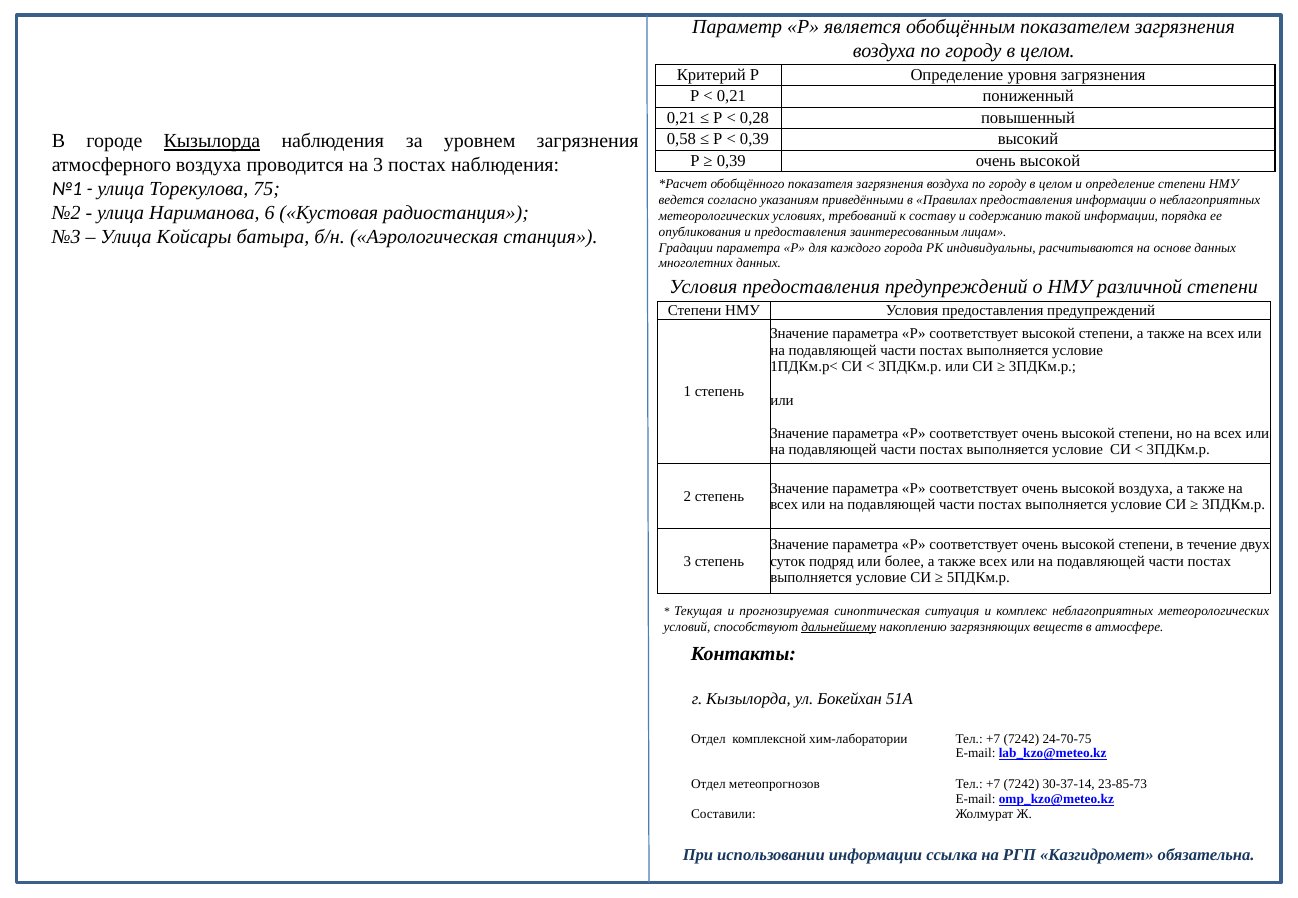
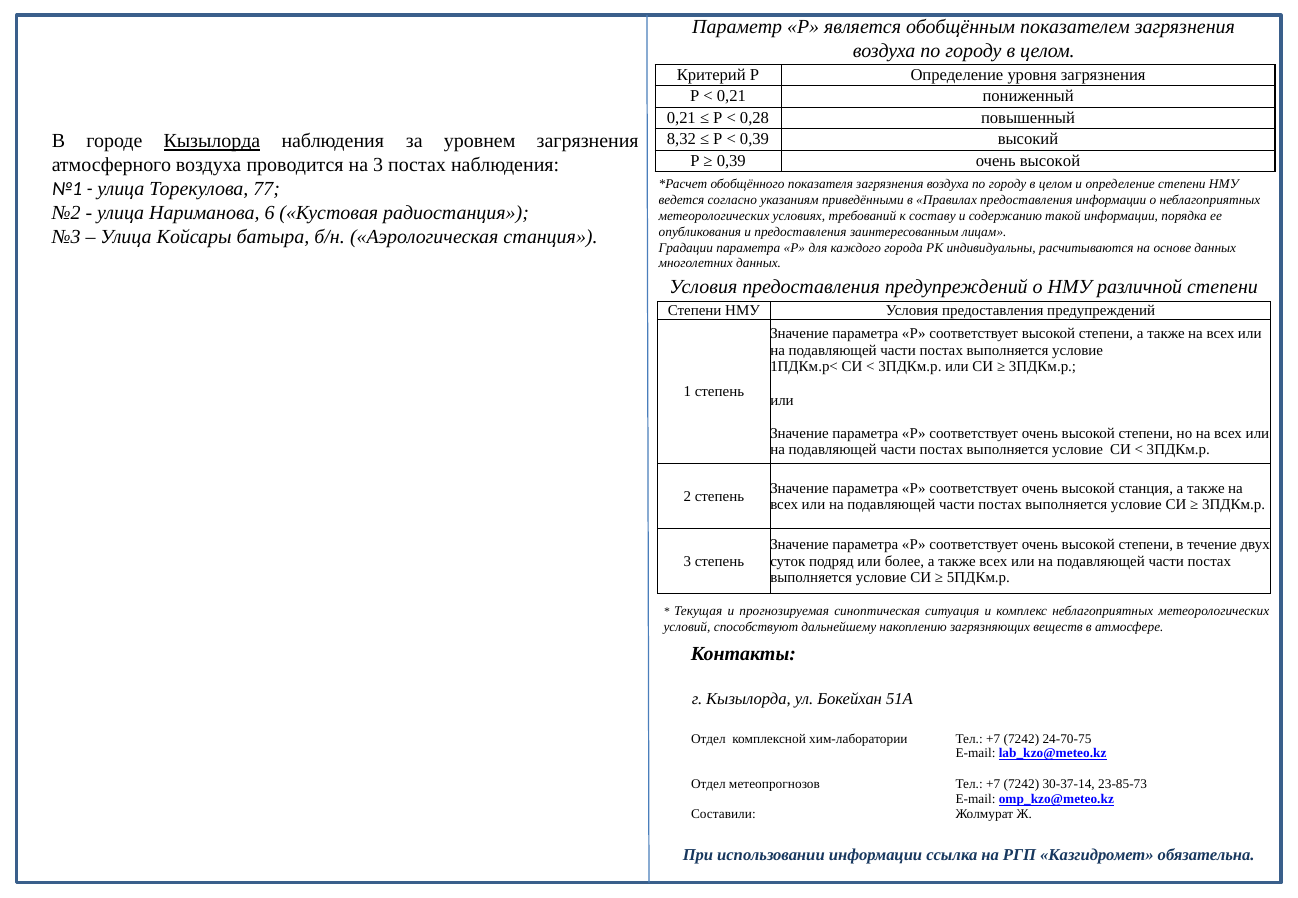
0,58: 0,58 -> 8,32
75: 75 -> 77
высокой воздуха: воздуха -> станция
дальнейшему underline: present -> none
